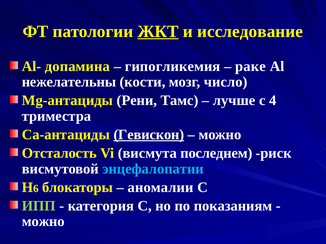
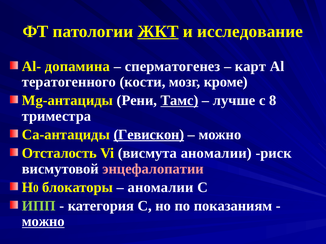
гипогликемия: гипогликемия -> сперматогенез
раке: раке -> карт
нежелательны: нежелательны -> тератогенного
число: число -> кроме
Тамс underline: none -> present
4: 4 -> 8
висмута последнем: последнем -> аномалии
энцефалопатии colour: light blue -> pink
6: 6 -> 0
можно at (43, 222) underline: none -> present
